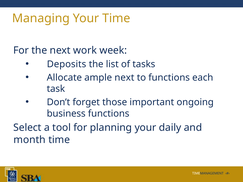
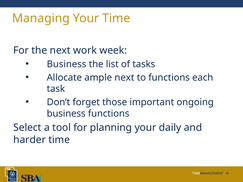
Deposits at (67, 64): Deposits -> Business
month: month -> harder
